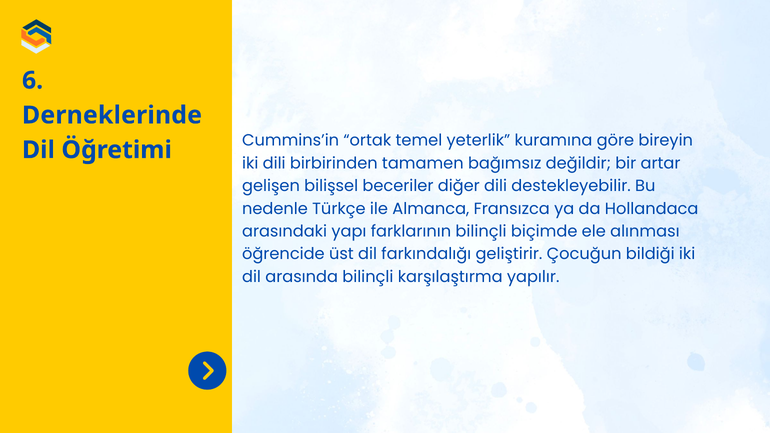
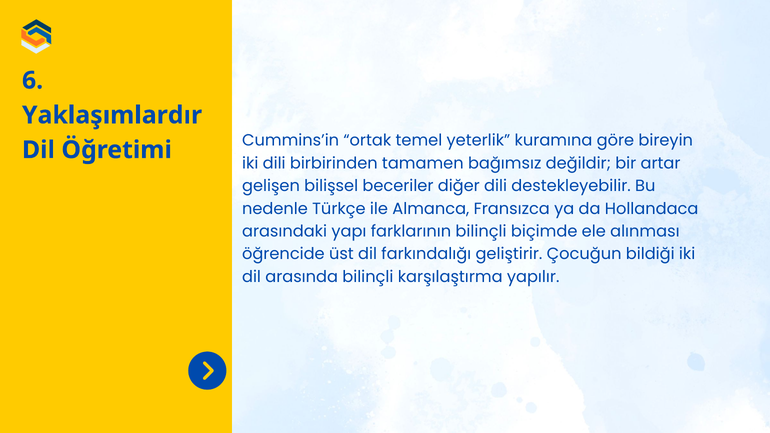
Derneklerinde: Derneklerinde -> Yaklaşımlardır
